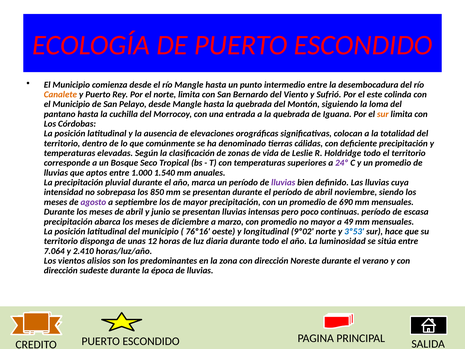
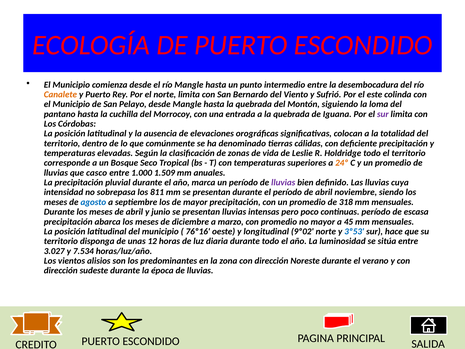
sur at (383, 114) colour: orange -> purple
24º colour: purple -> orange
aptos: aptos -> casco
1.540: 1.540 -> 1.509
850: 850 -> 811
agosto colour: purple -> blue
690: 690 -> 318
49: 49 -> 45
7.064: 7.064 -> 3.027
2.410: 2.410 -> 7.534
